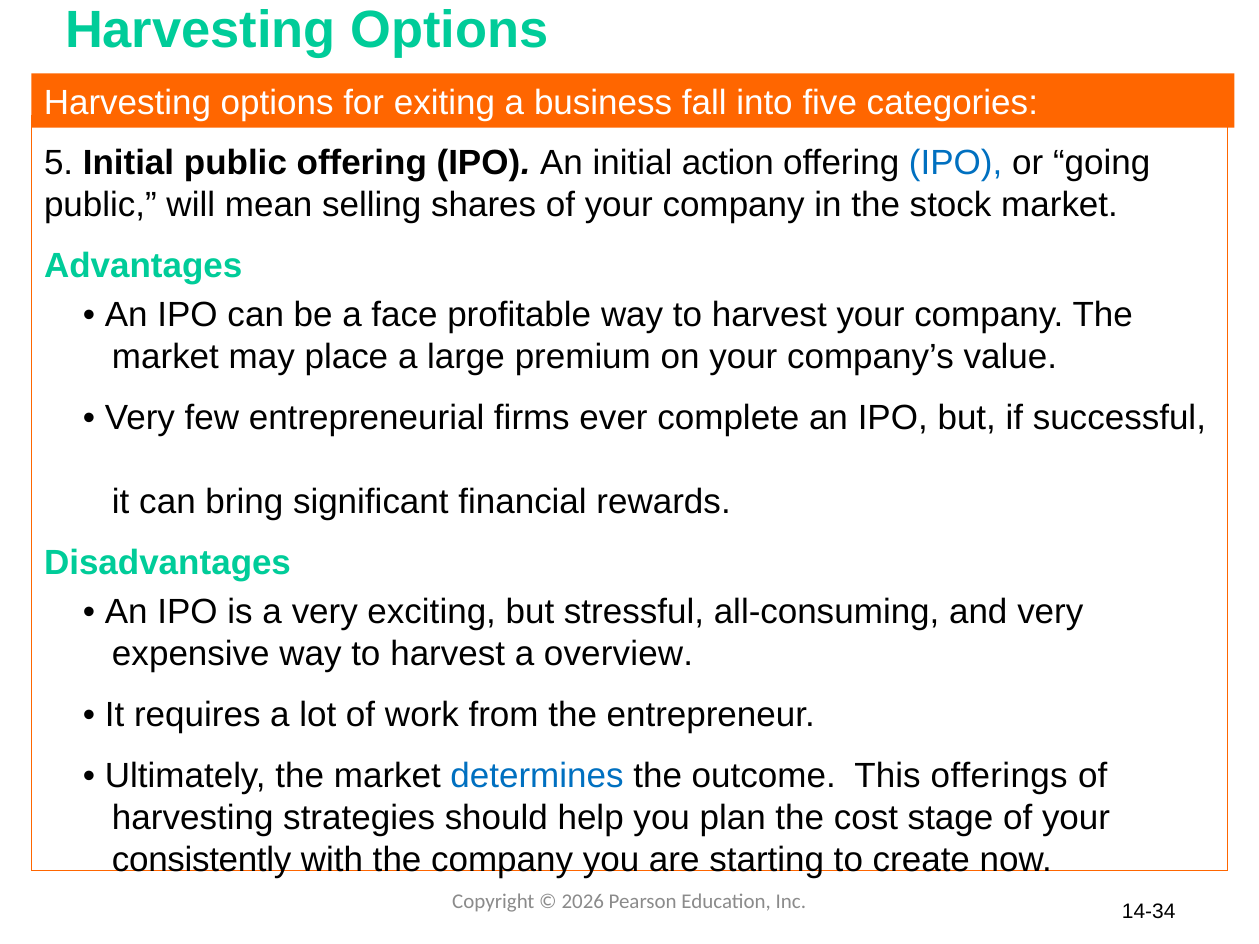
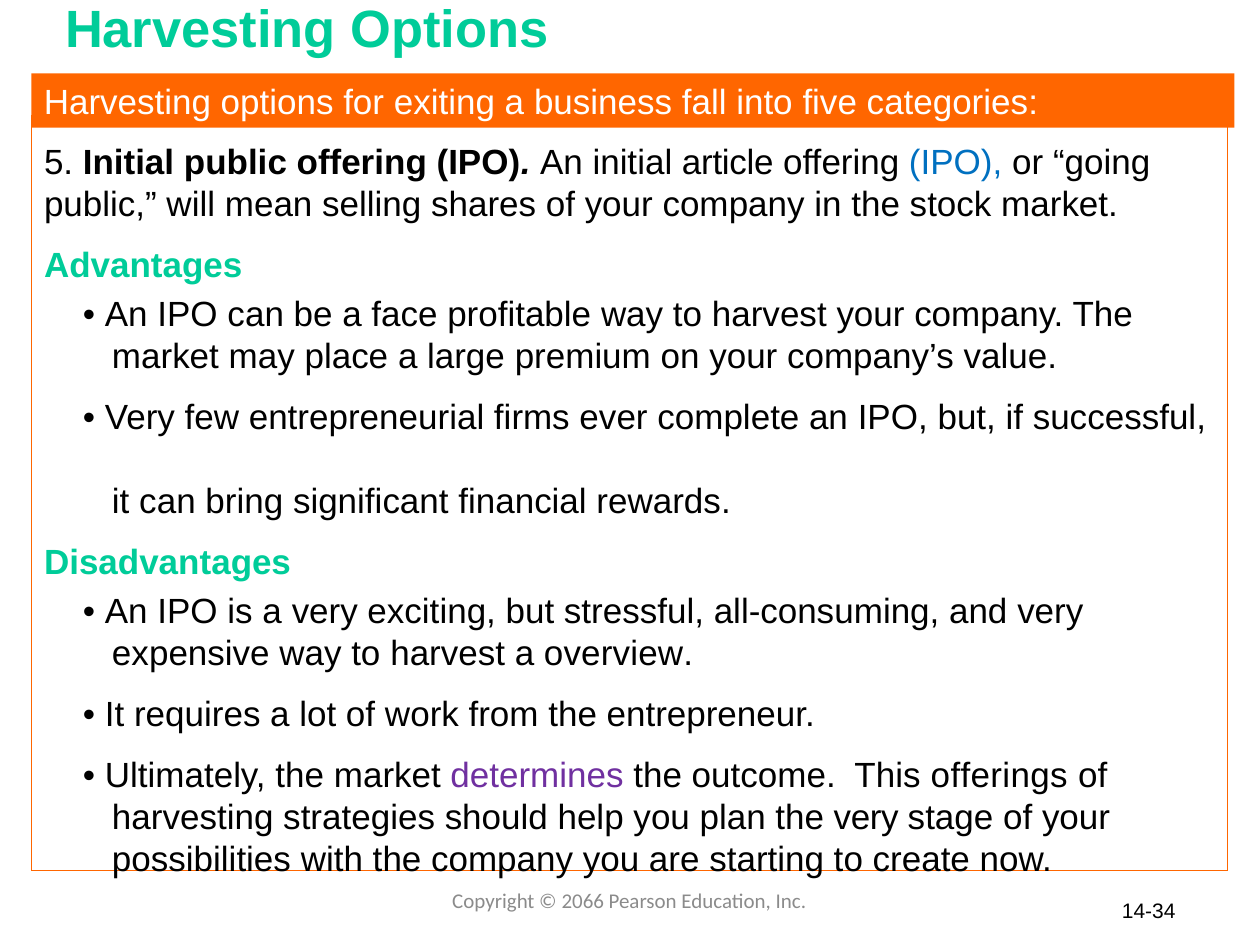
action: action -> article
determines colour: blue -> purple
the cost: cost -> very
consistently: consistently -> possibilities
2026: 2026 -> 2066
